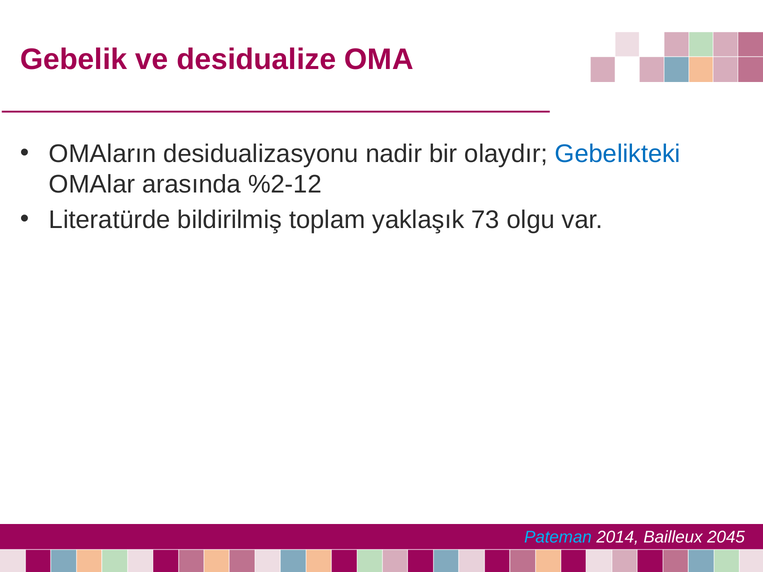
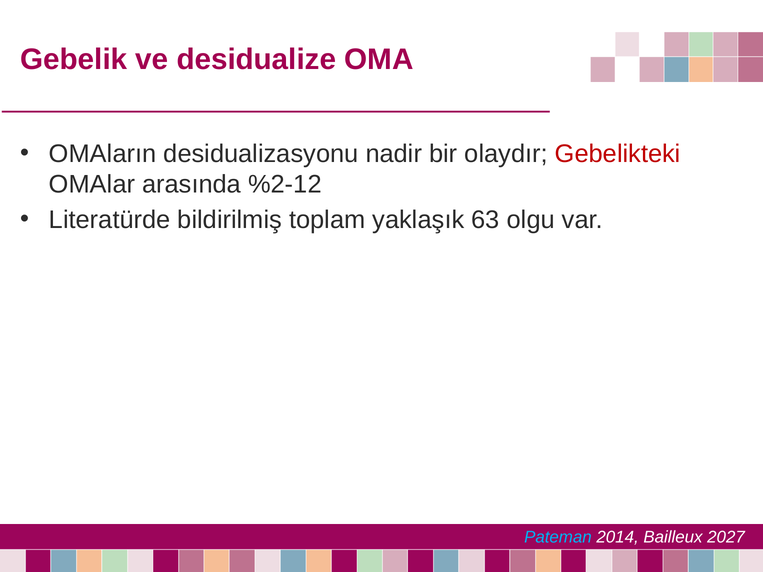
Gebelikteki colour: blue -> red
73: 73 -> 63
2045: 2045 -> 2027
